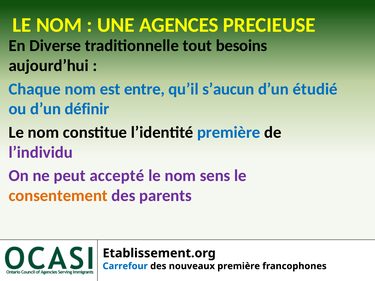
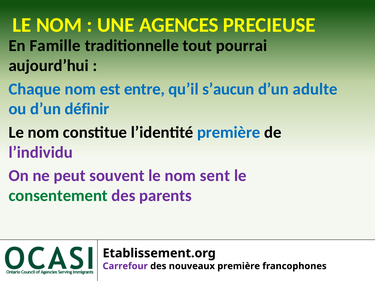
Diverse: Diverse -> Famille
besoins: besoins -> pourrai
étudié: étudié -> adulte
accepté: accepté -> souvent
sens: sens -> sent
consentement colour: orange -> green
Carrefour colour: blue -> purple
